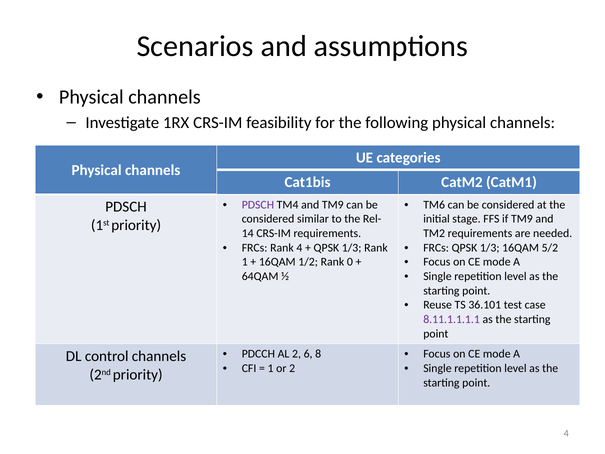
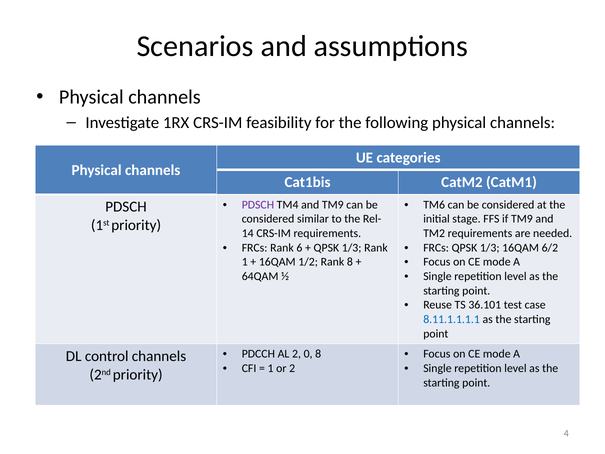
Rank 4: 4 -> 6
5/2: 5/2 -> 6/2
Rank 0: 0 -> 8
8.11.1.1.1.1 colour: purple -> blue
6: 6 -> 0
